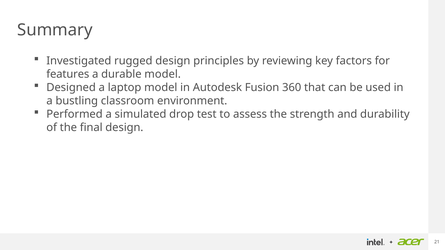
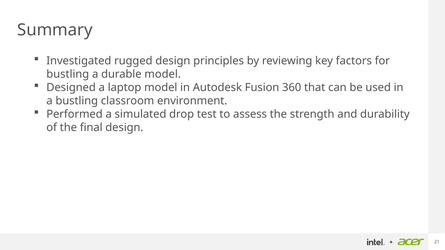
features at (68, 74): features -> bustling
